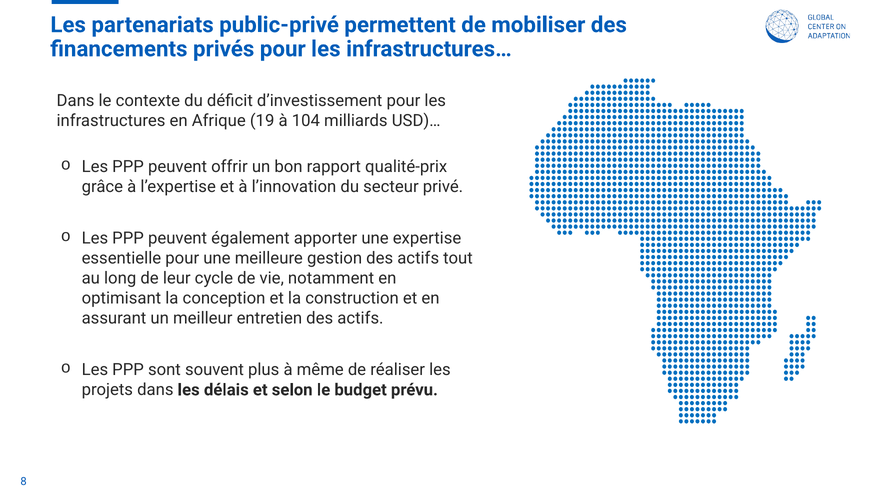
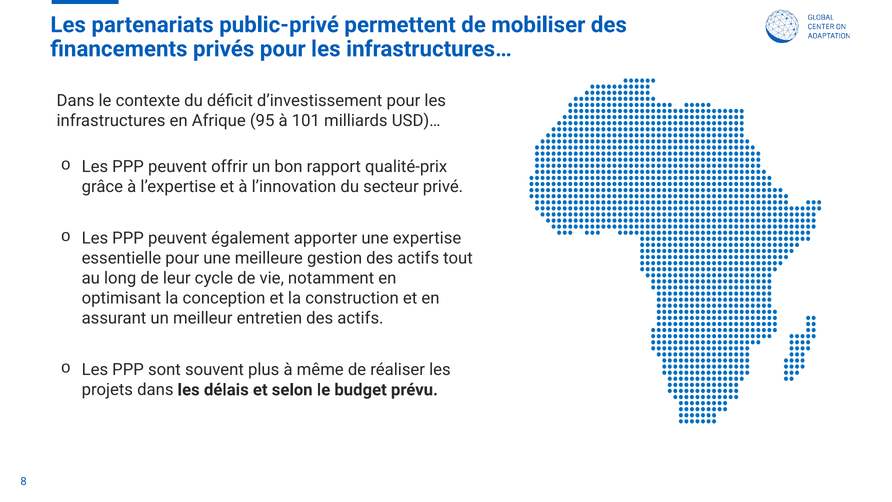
19: 19 -> 95
104: 104 -> 101
